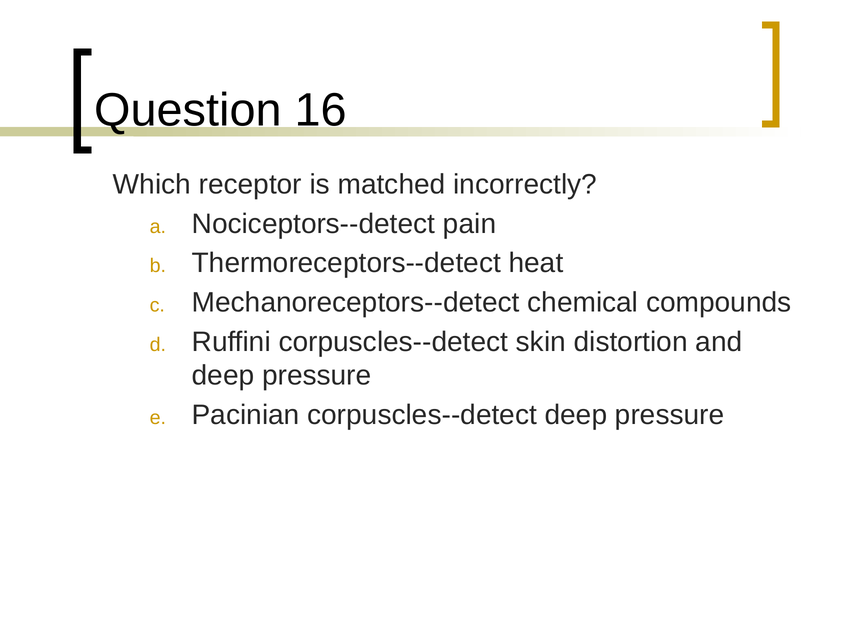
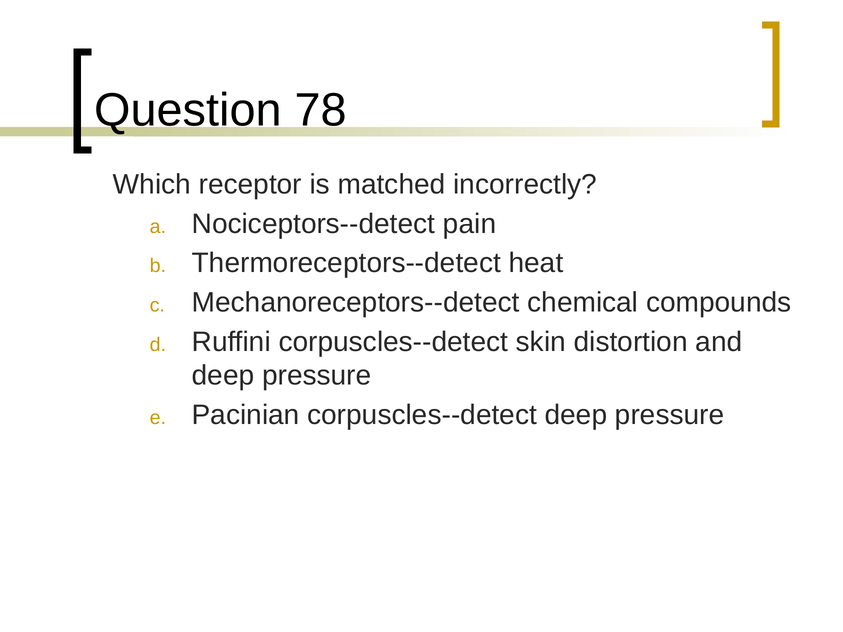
16: 16 -> 78
